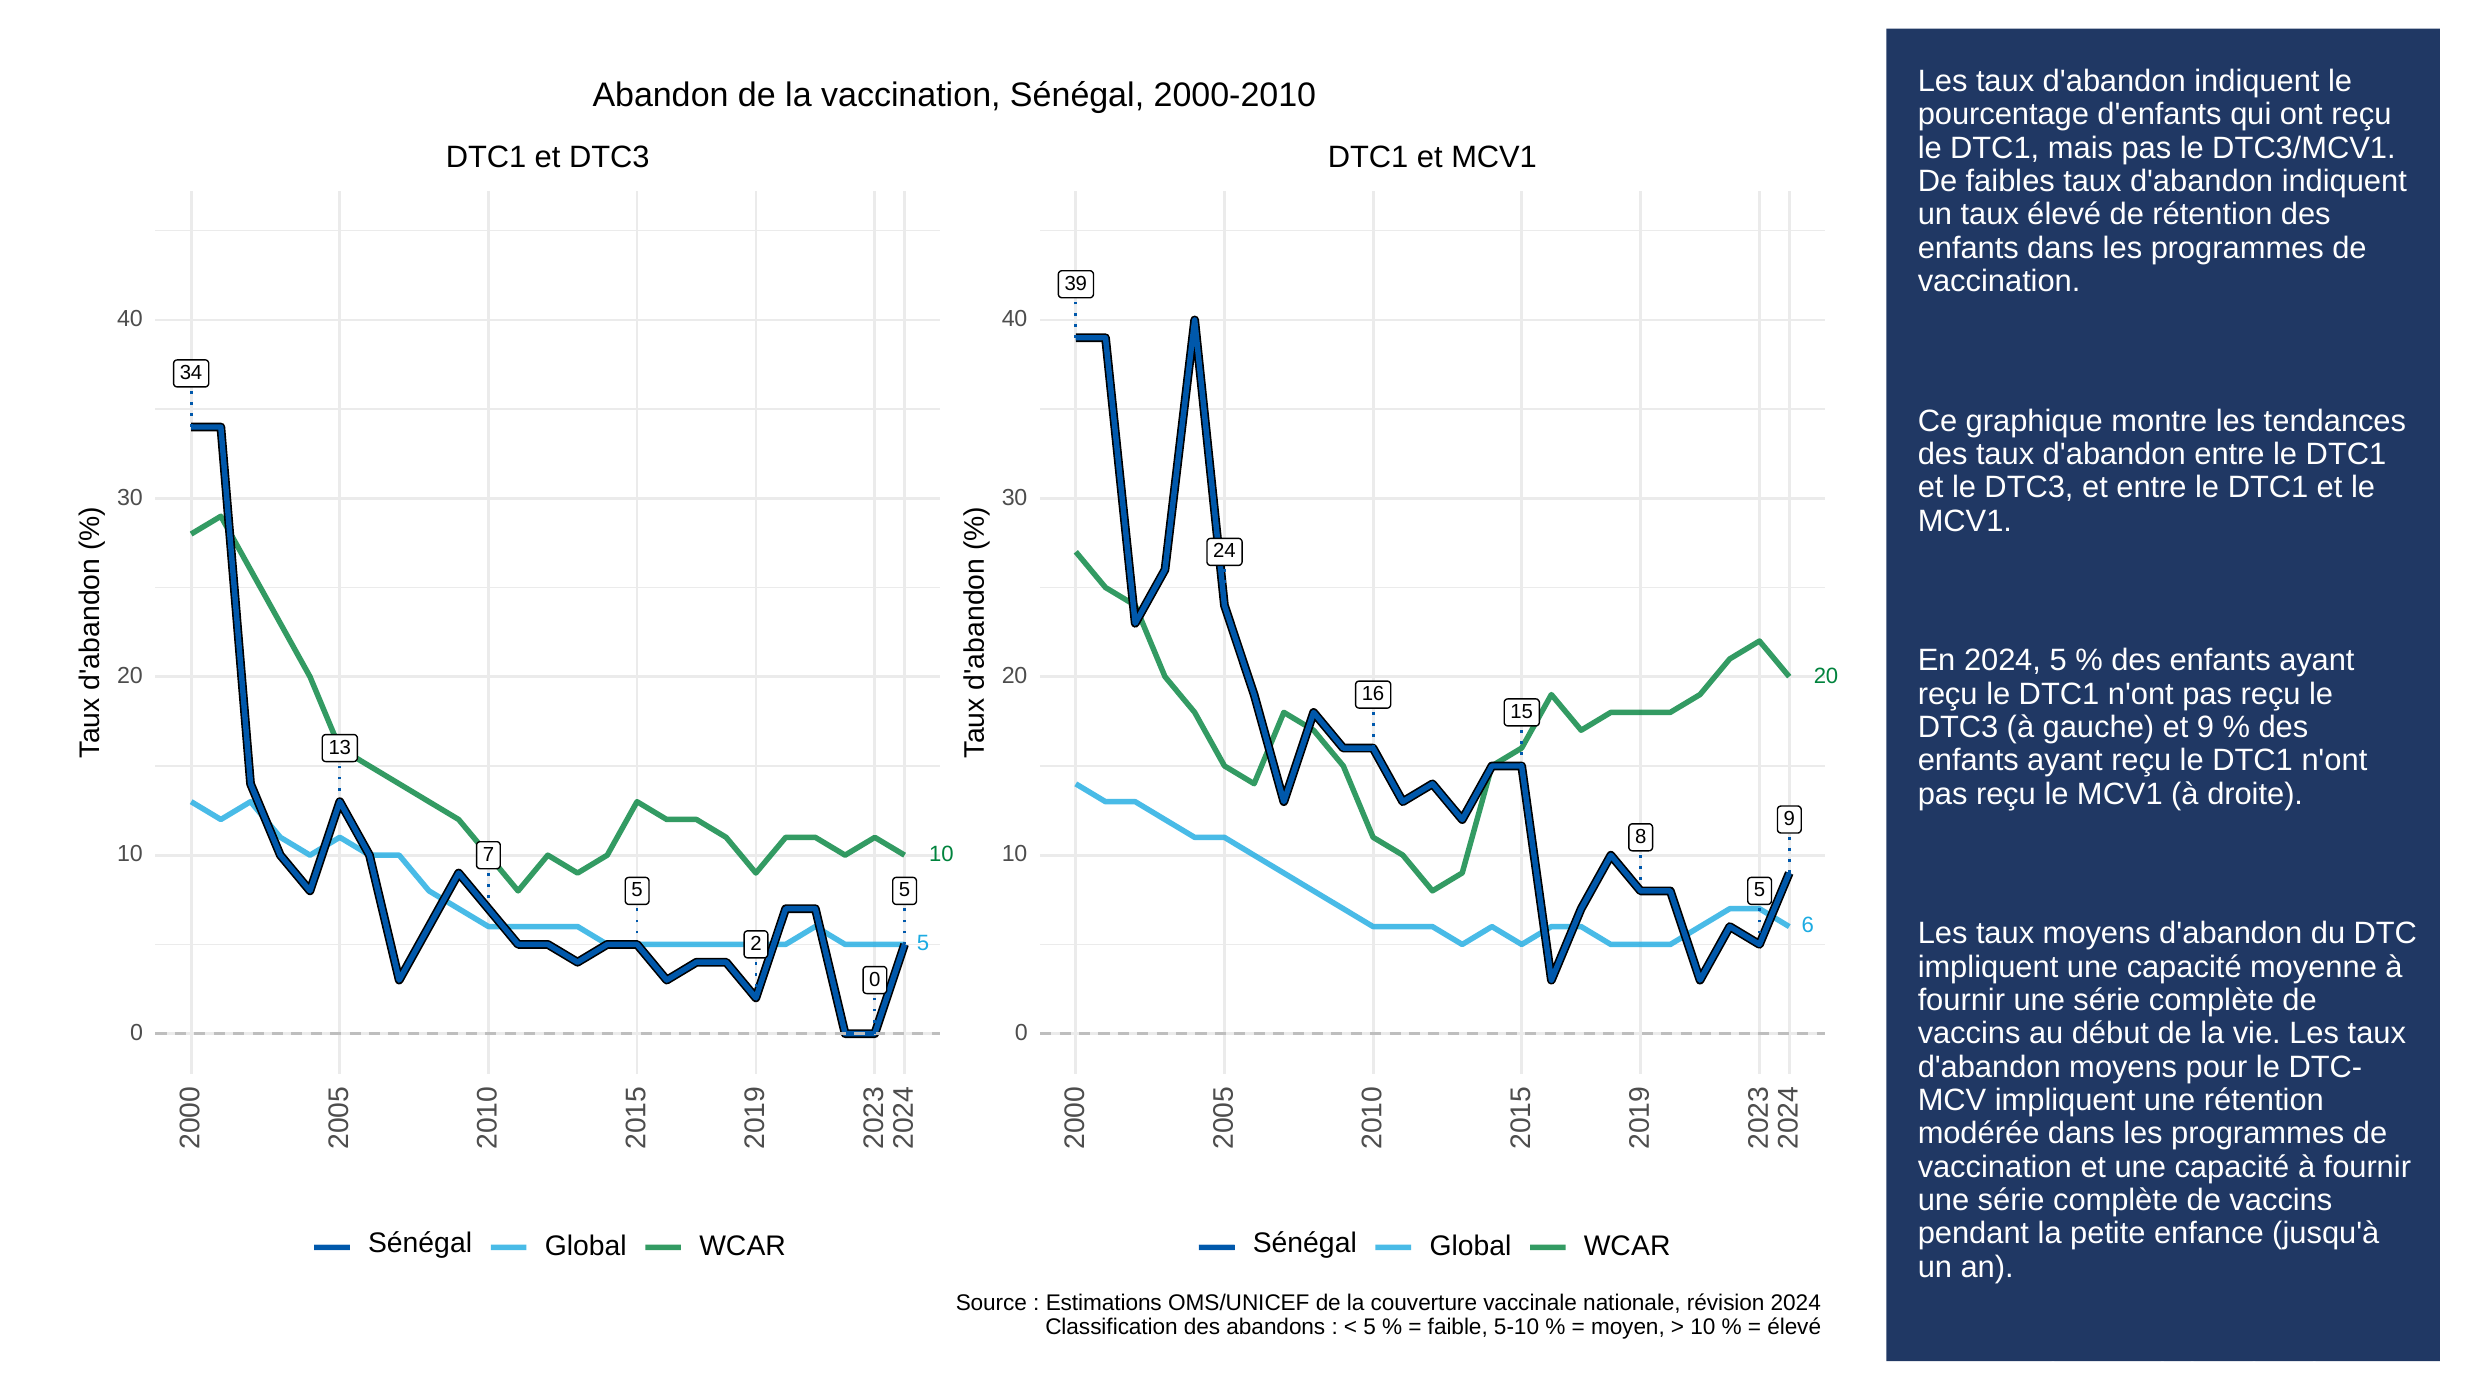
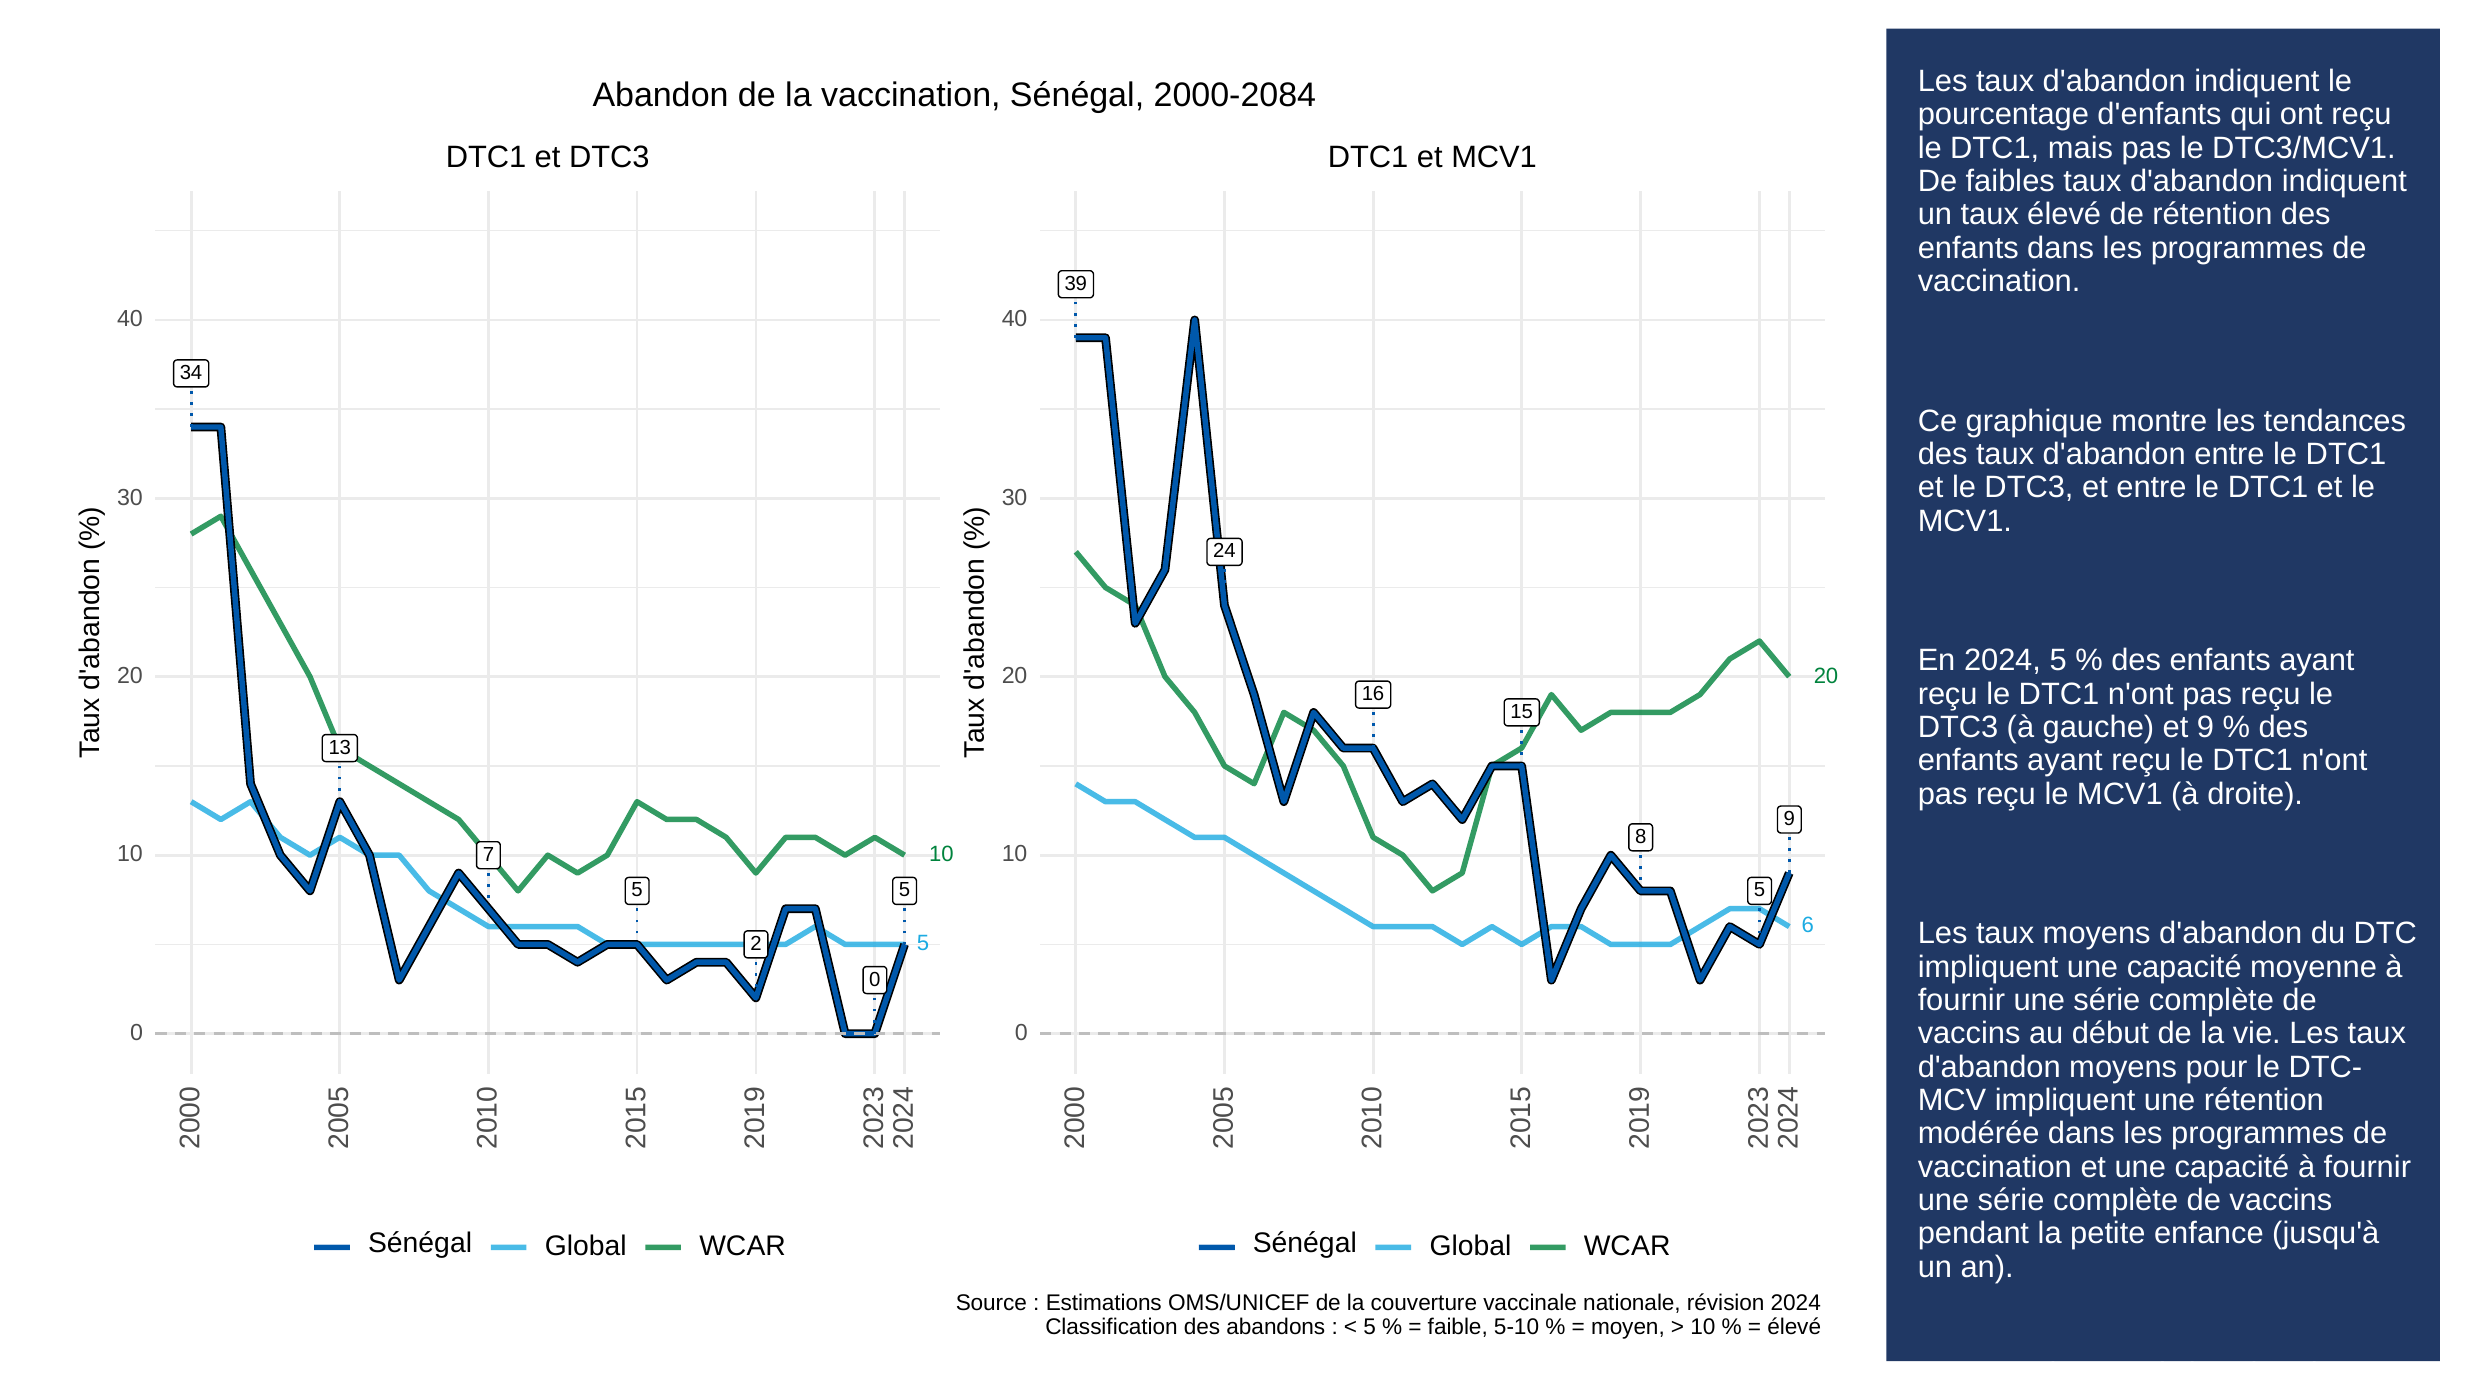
2000-2010: 2000-2010 -> 2000-2084
